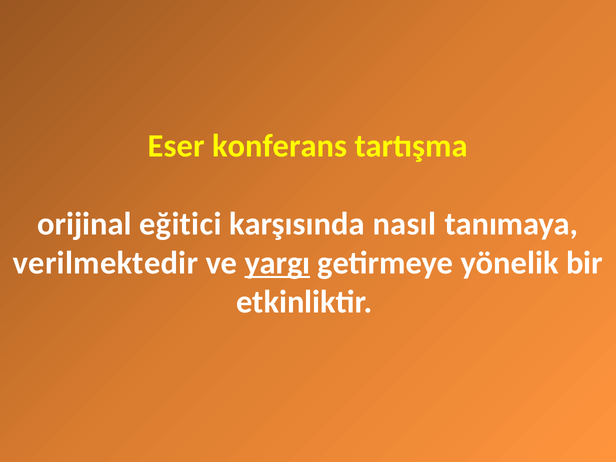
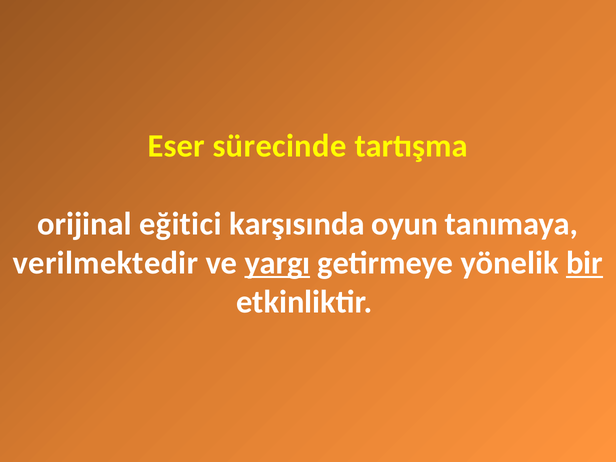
konferans: konferans -> sürecinde
nasıl: nasıl -> oyun
bir underline: none -> present
